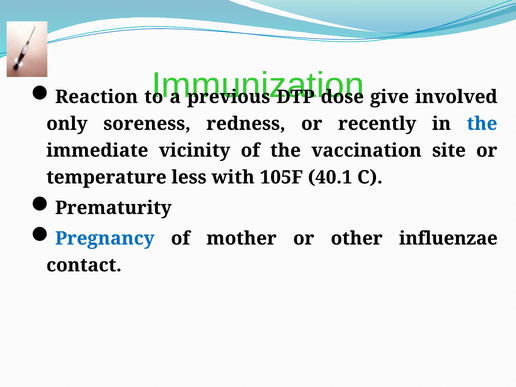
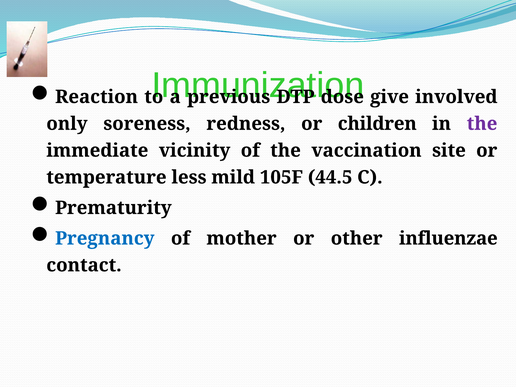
recently: recently -> children
the at (482, 124) colour: blue -> purple
with: with -> mild
40.1: 40.1 -> 44.5
